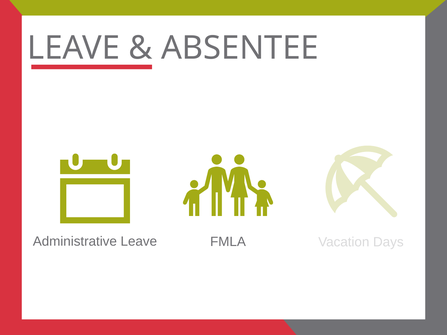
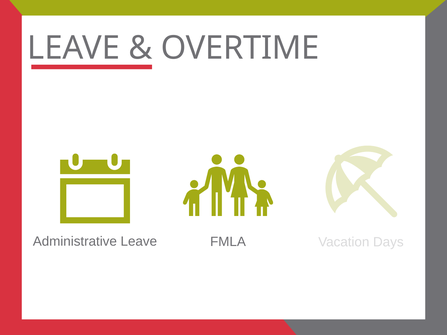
ABSENTEE: ABSENTEE -> OVERTIME
